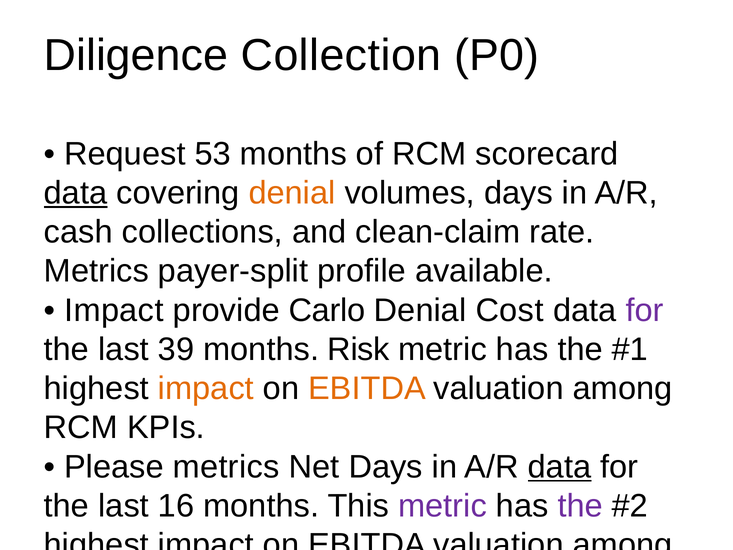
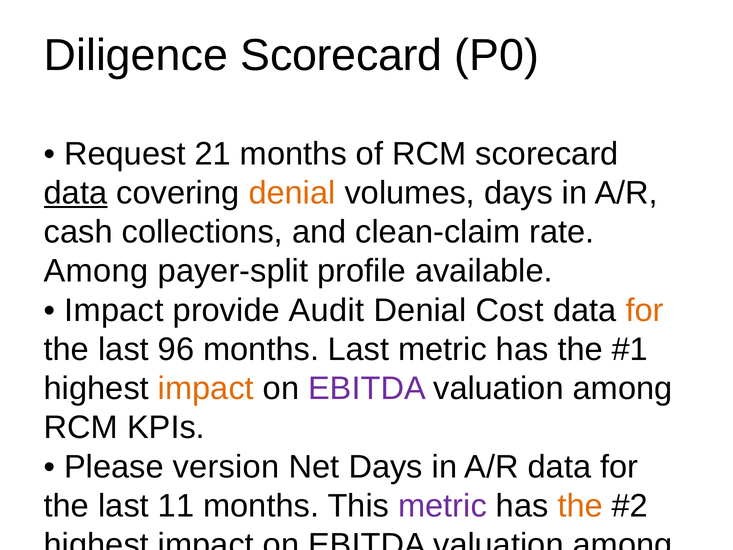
Diligence Collection: Collection -> Scorecard
53: 53 -> 21
Metrics at (96, 271): Metrics -> Among
Carlo: Carlo -> Audit
for at (645, 310) colour: purple -> orange
39: 39 -> 96
months Risk: Risk -> Last
EBITDA at (367, 388) colour: orange -> purple
Please metrics: metrics -> version
data at (560, 467) underline: present -> none
16: 16 -> 11
the at (580, 506) colour: purple -> orange
